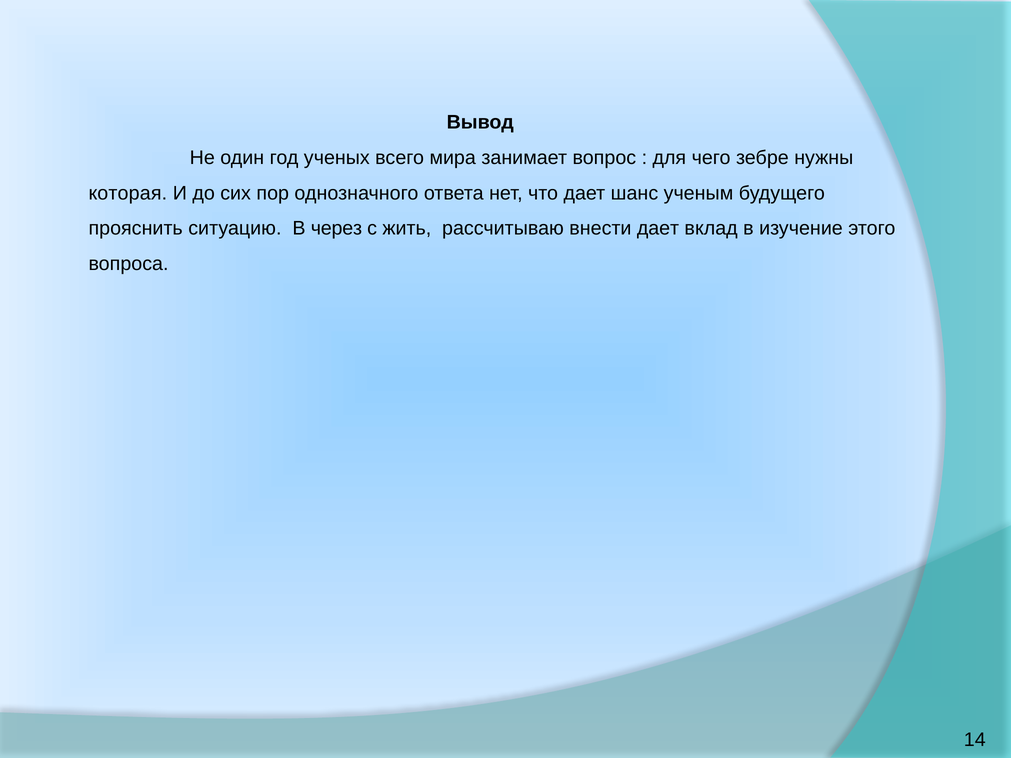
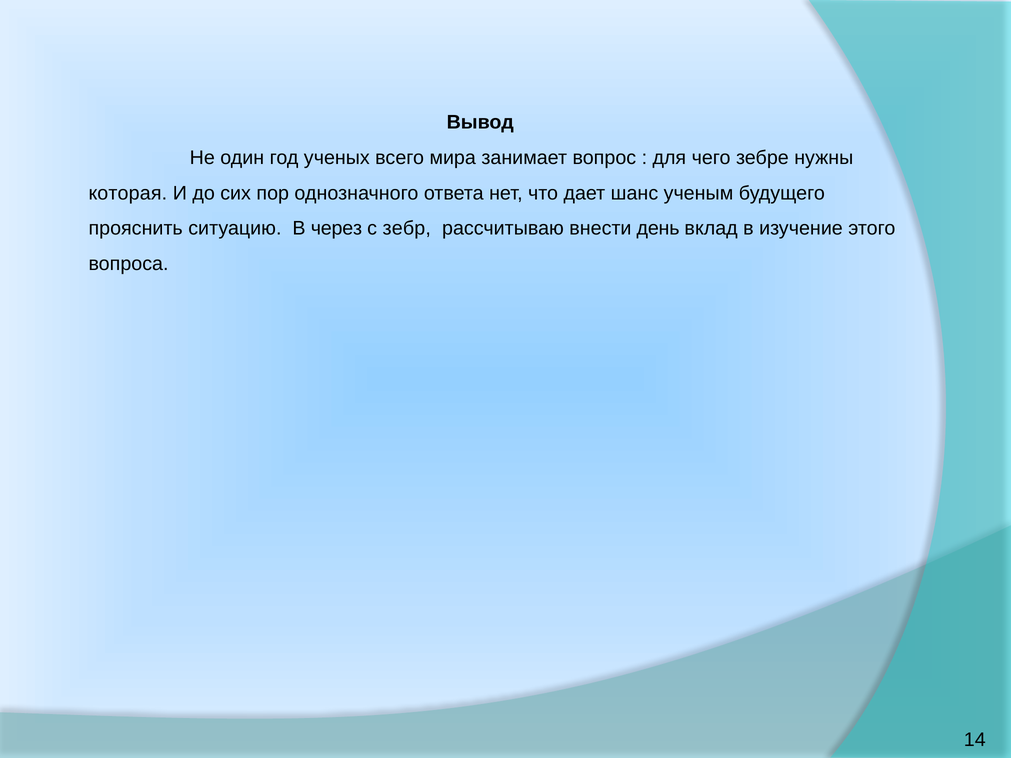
жить: жить -> зебр
внести дает: дает -> день
